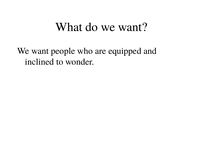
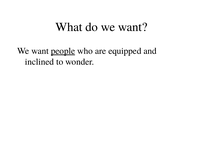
people underline: none -> present
